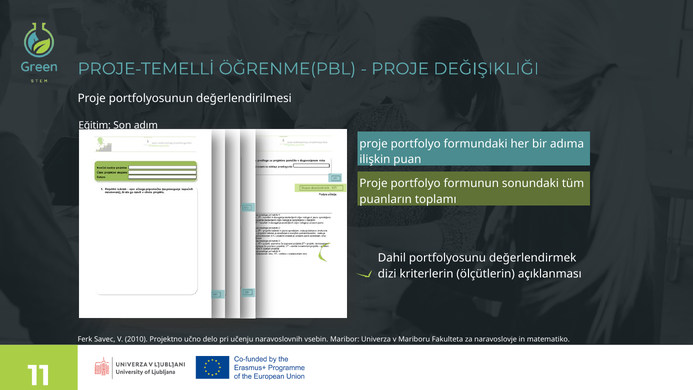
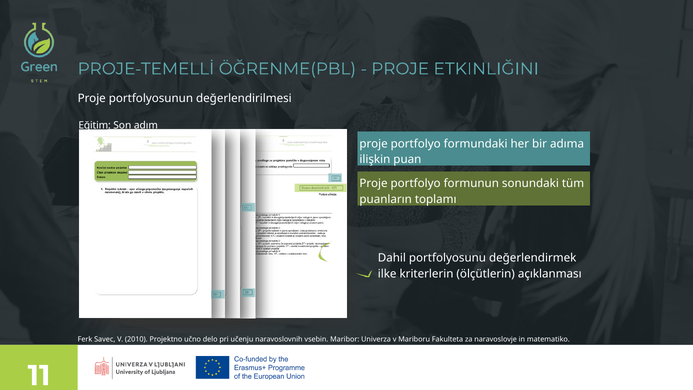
DEĞIŞIKLIĞI: DEĞIŞIKLIĞI -> ETKINLIĞINI
dizi: dizi -> ilke
